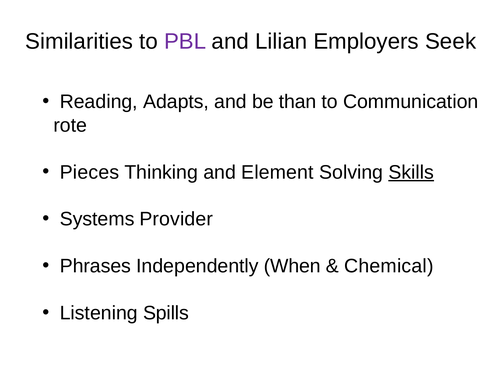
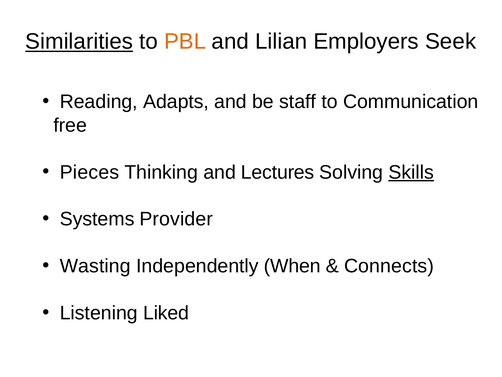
Similarities underline: none -> present
PBL colour: purple -> orange
than: than -> staff
rote: rote -> free
Element: Element -> Lectures
Phrases: Phrases -> Wasting
Chemical: Chemical -> Connects
Spills: Spills -> Liked
